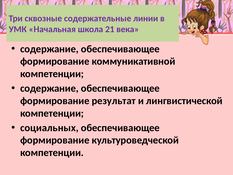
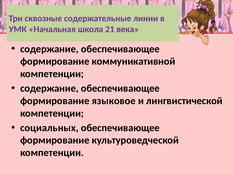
результат: результат -> языковое
